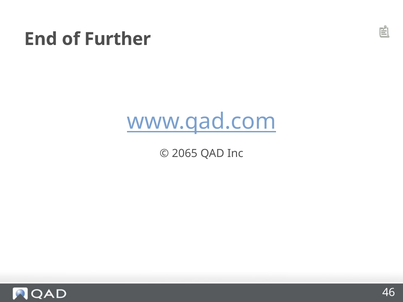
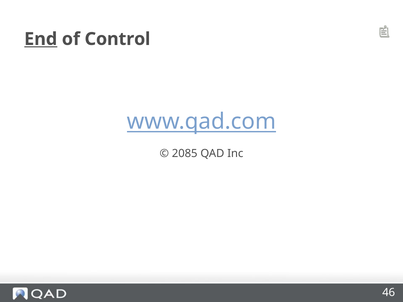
End underline: none -> present
Further: Further -> Control
2065: 2065 -> 2085
